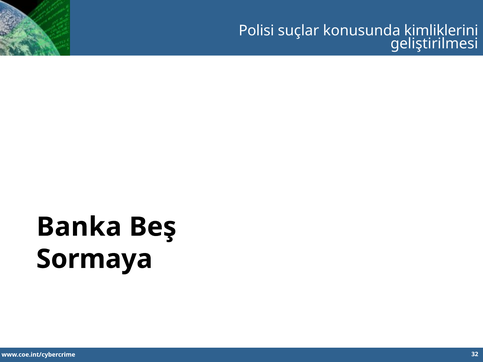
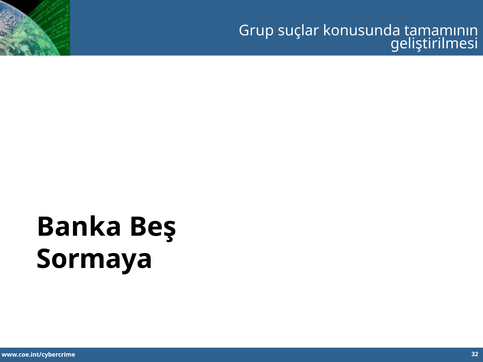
Polisi: Polisi -> Grup
kimliklerini: kimliklerini -> tamamının
